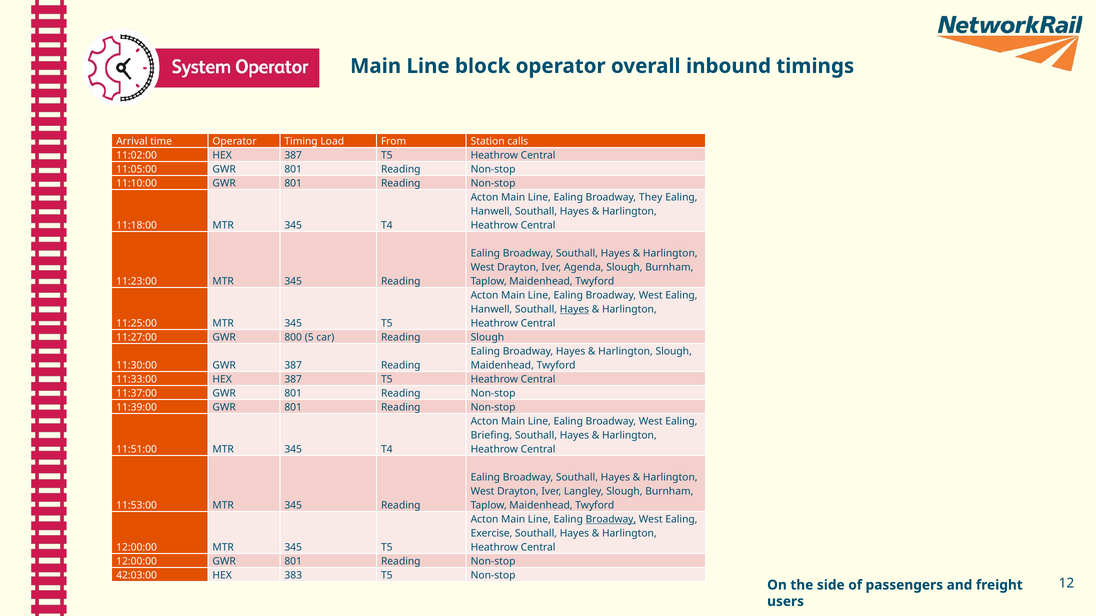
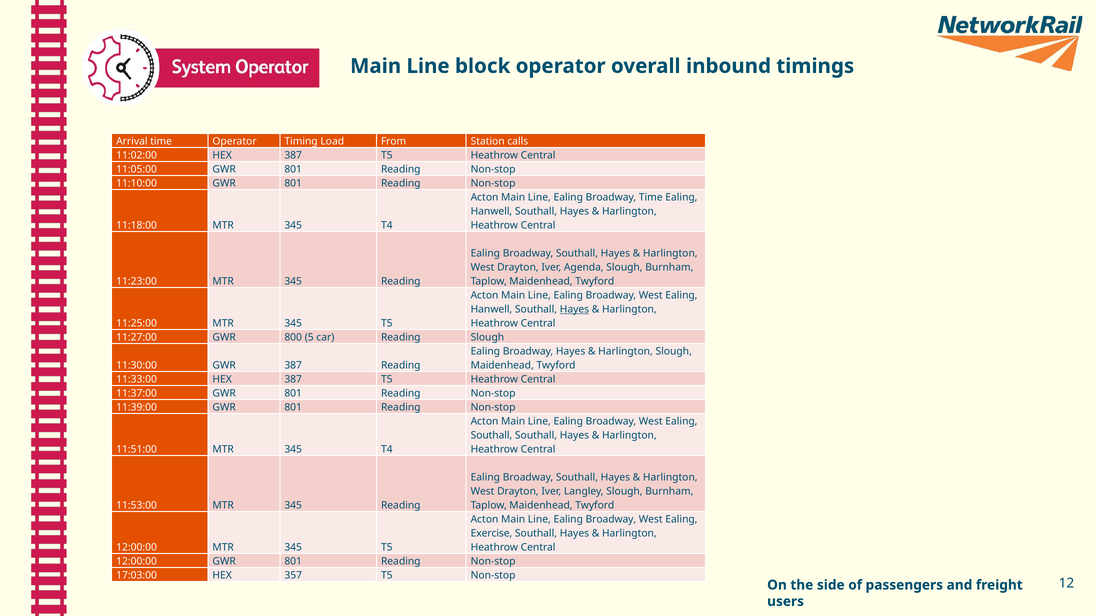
Broadway They: They -> Time
Briefing at (491, 436): Briefing -> Southall
Broadway at (611, 520) underline: present -> none
42:03:00: 42:03:00 -> 17:03:00
383: 383 -> 357
